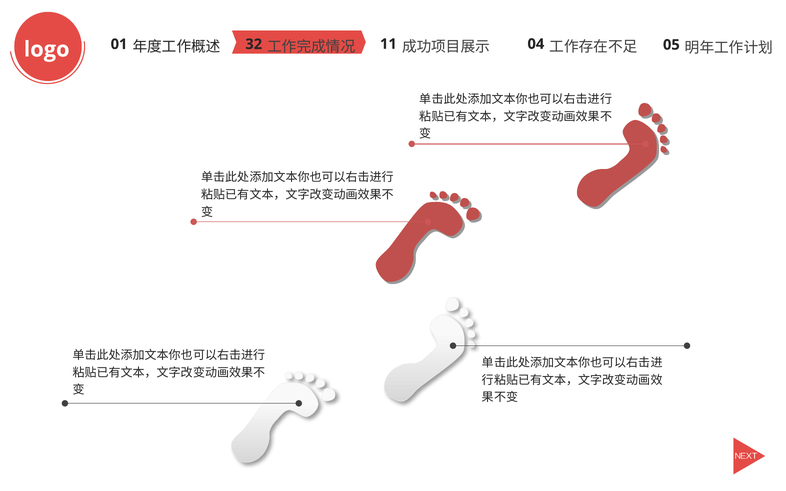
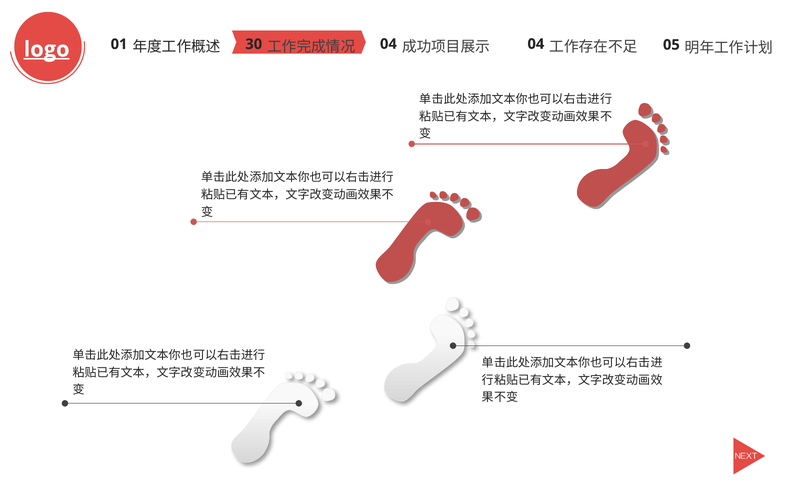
logo underline: none -> present
32: 32 -> 30
11 at (388, 44): 11 -> 04
